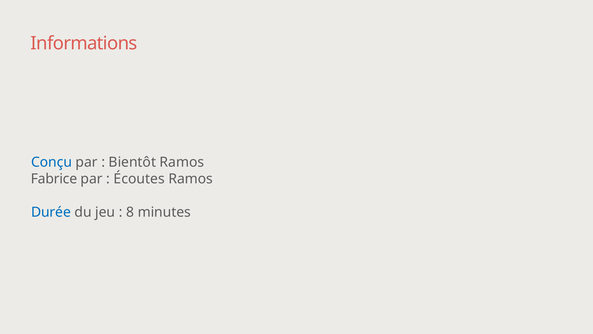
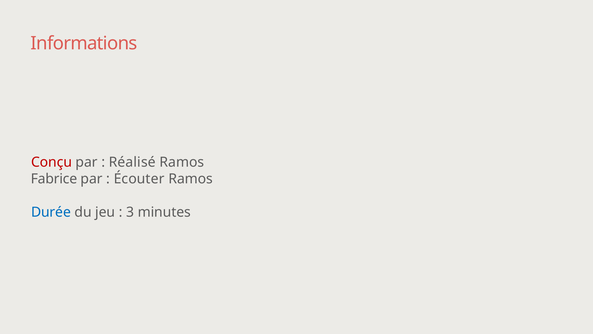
Conçu colour: blue -> red
Bientôt: Bientôt -> Réalisé
Écoutes: Écoutes -> Écouter
8: 8 -> 3
